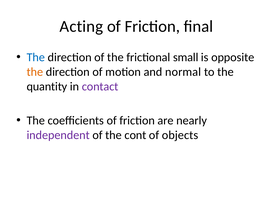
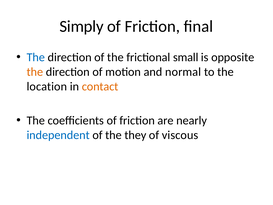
Acting: Acting -> Simply
quantity: quantity -> location
contact colour: purple -> orange
independent colour: purple -> blue
cont: cont -> they
objects: objects -> viscous
